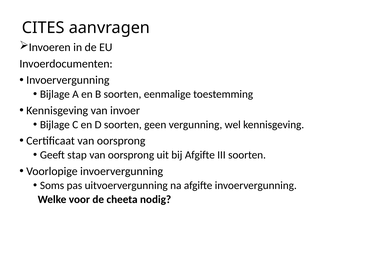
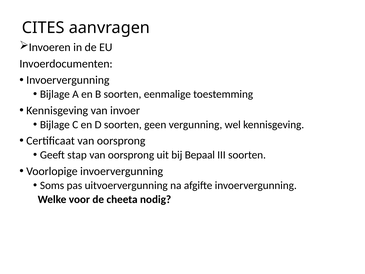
bij Afgifte: Afgifte -> Bepaal
